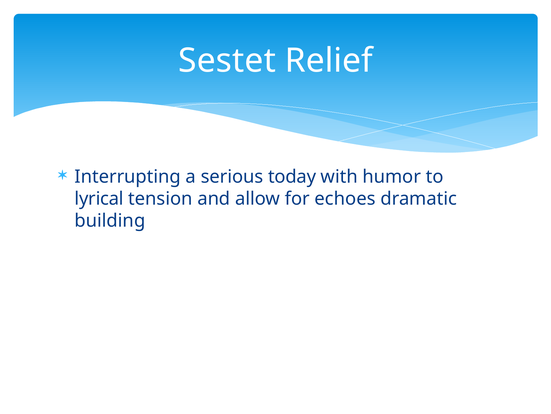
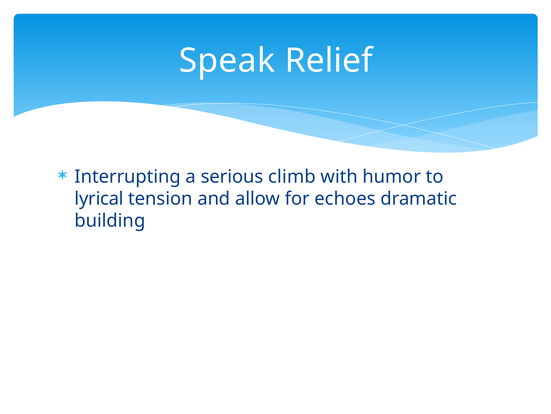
Sestet: Sestet -> Speak
today: today -> climb
